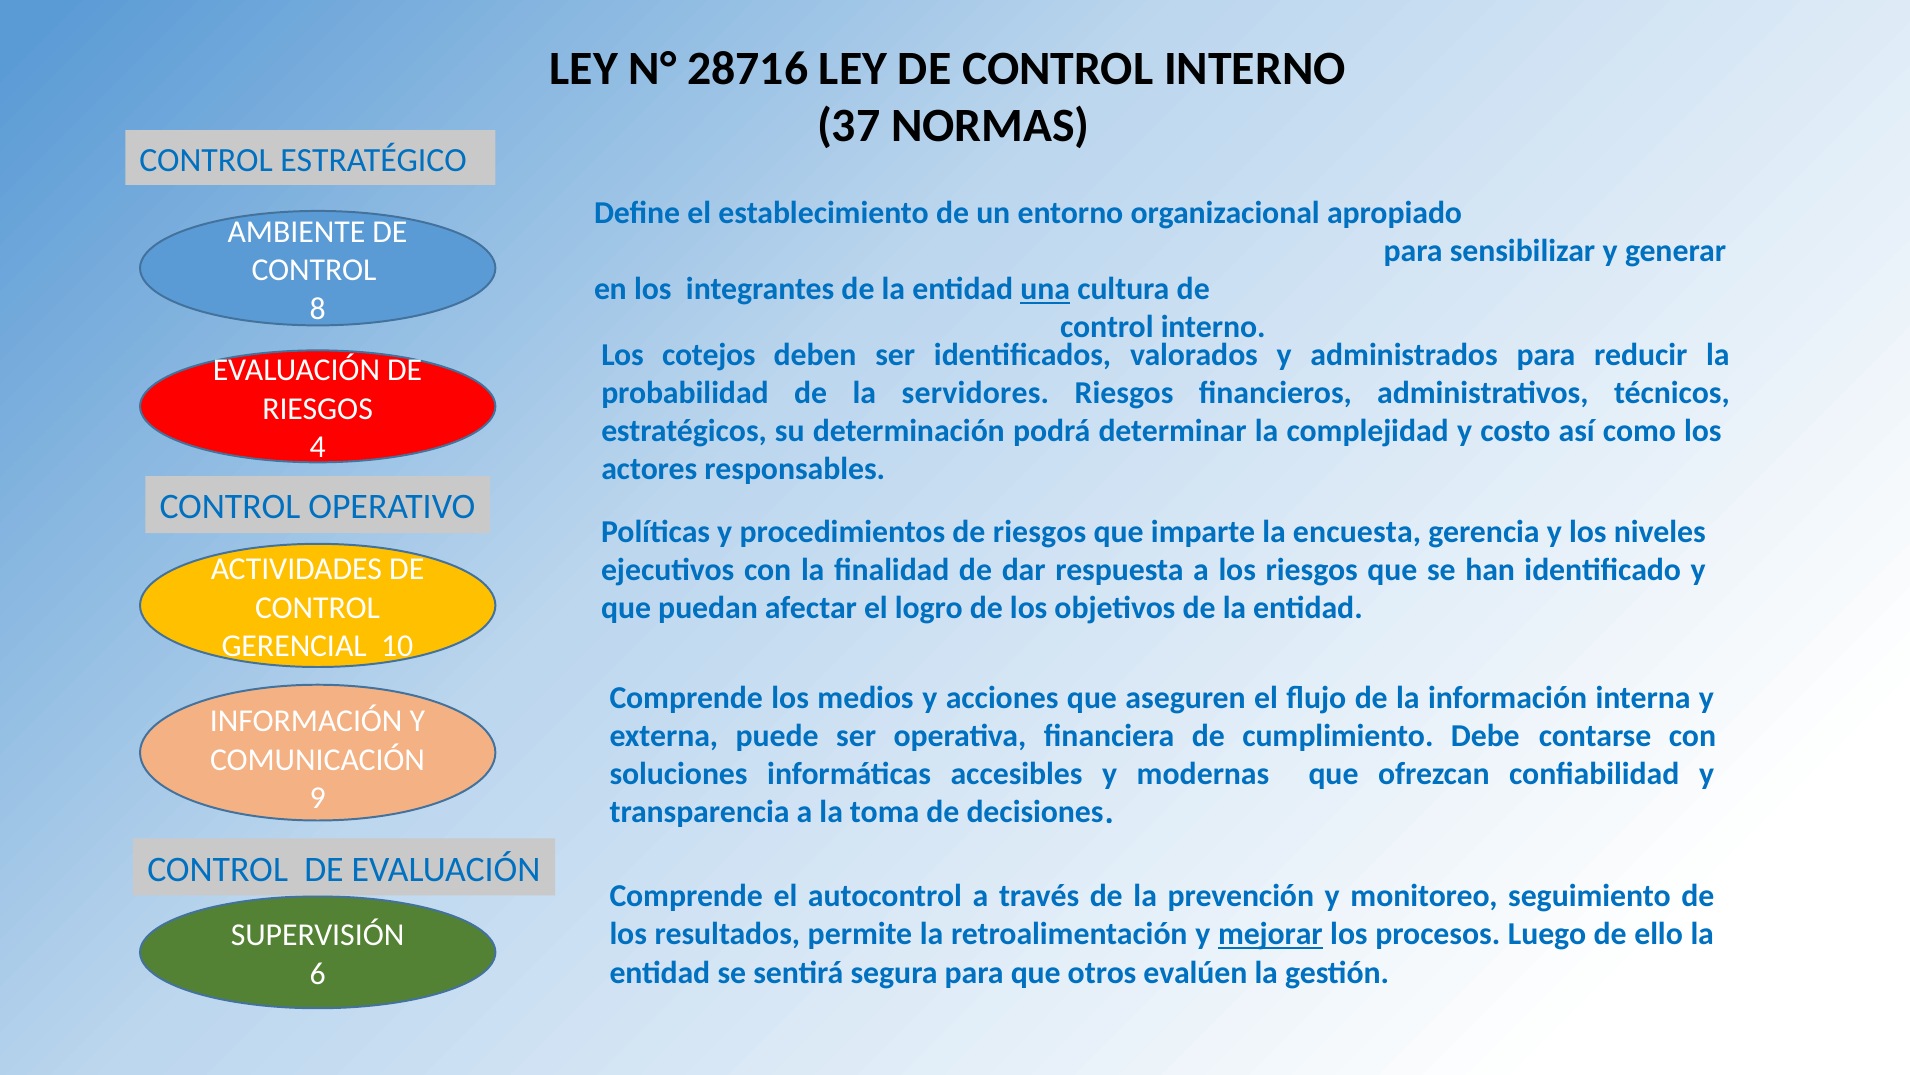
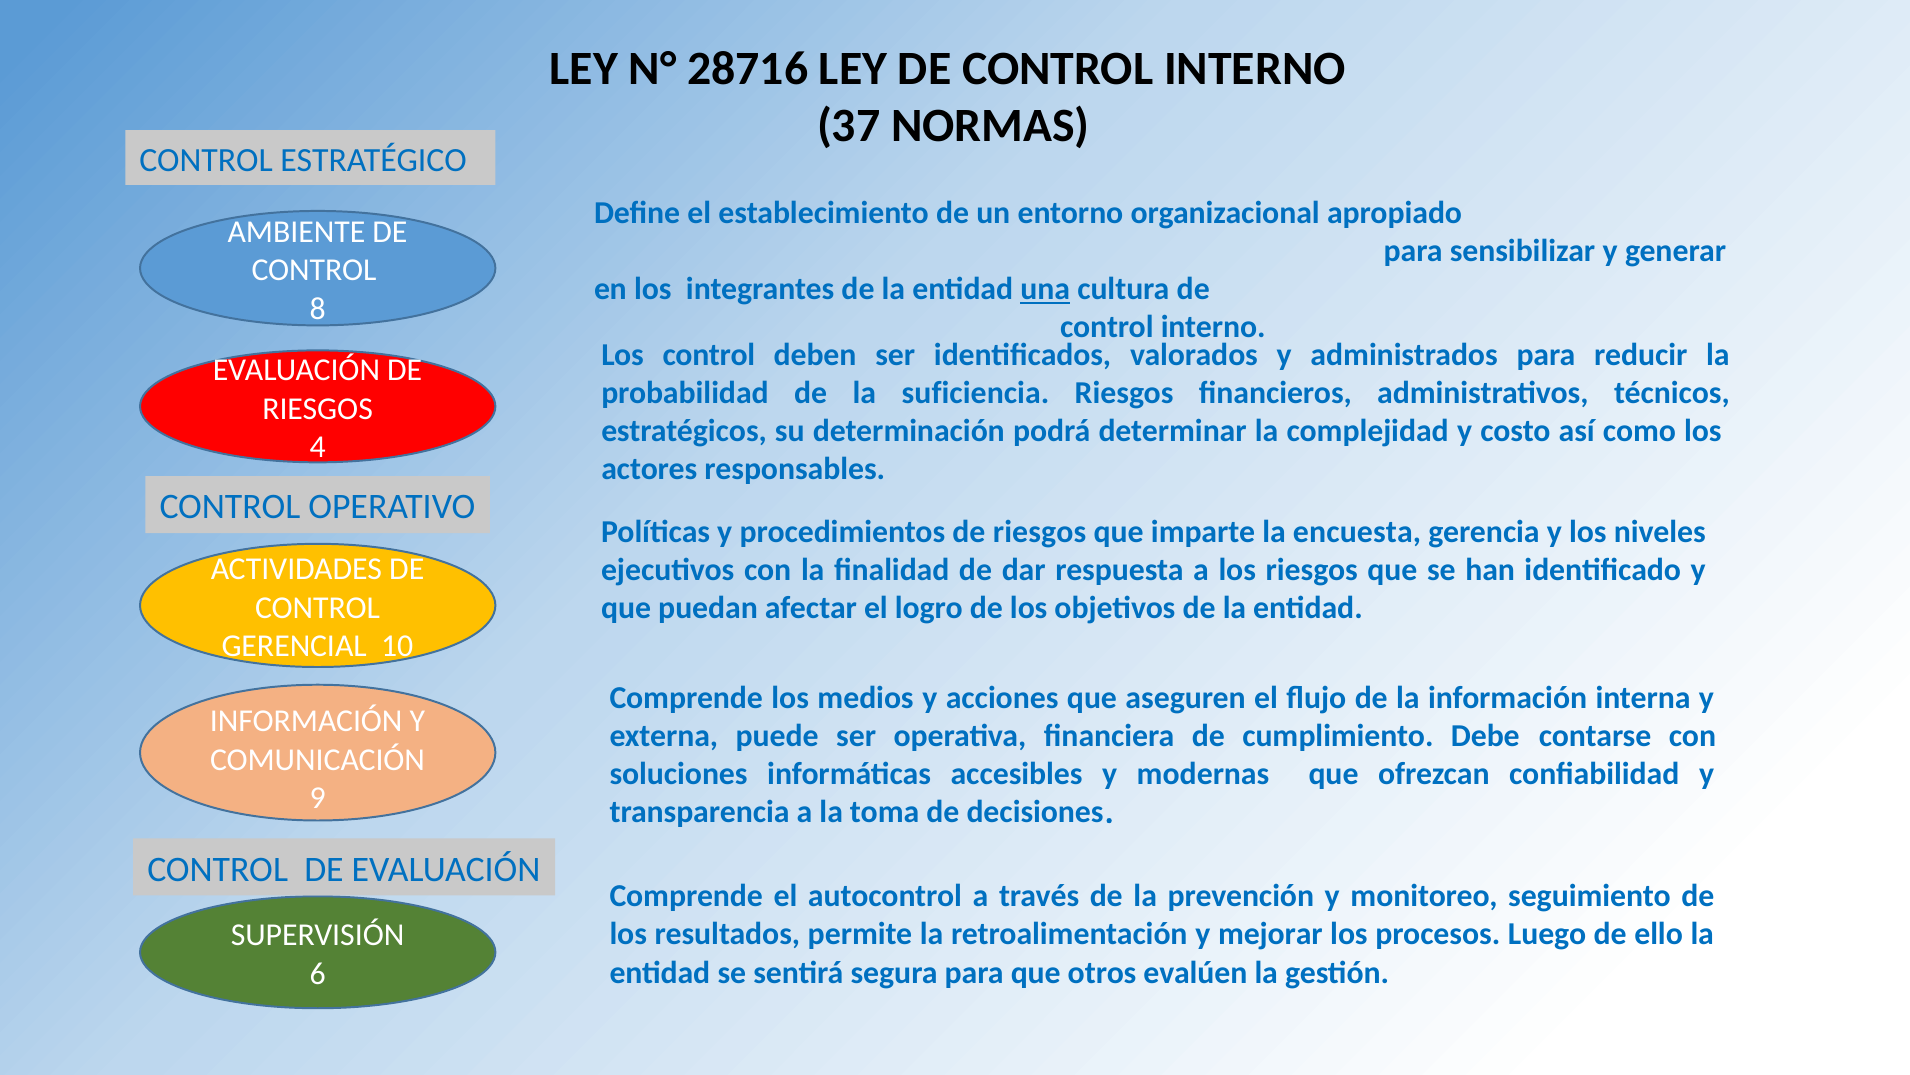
Los cotejos: cotejos -> control
servidores: servidores -> suficiencia
mejorar underline: present -> none
